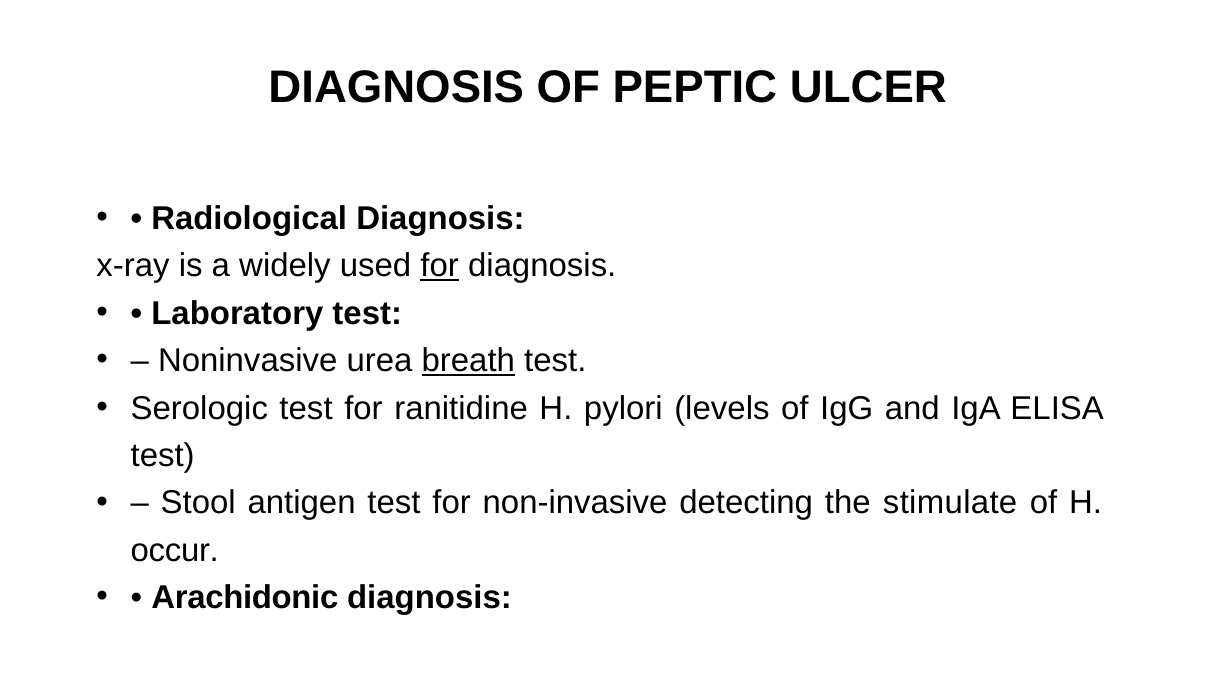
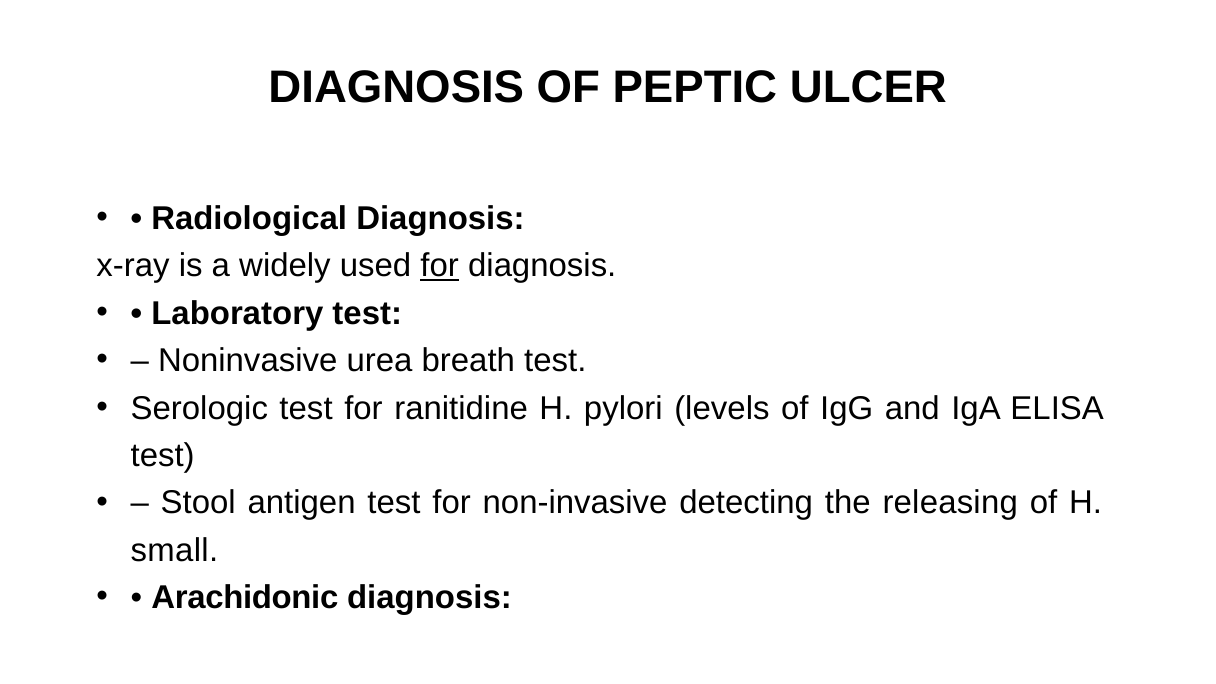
breath underline: present -> none
stimulate: stimulate -> releasing
occur: occur -> small
